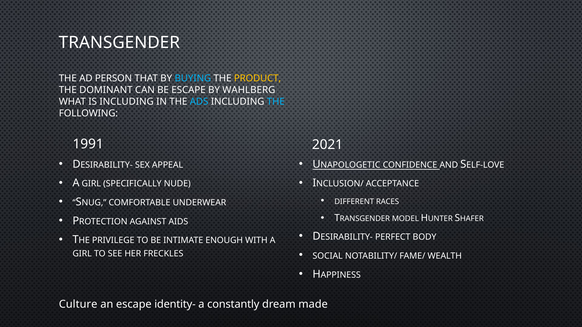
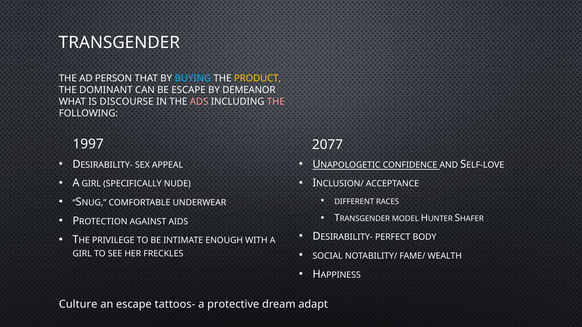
WAHLBERG: WAHLBERG -> DEMEANOR
IS INCLUDING: INCLUDING -> DISCOURSE
ADS colour: light blue -> pink
THE at (276, 102) colour: light blue -> pink
1991: 1991 -> 1997
2021: 2021 -> 2077
identity-: identity- -> tattoos-
constantly: constantly -> protective
made: made -> adapt
